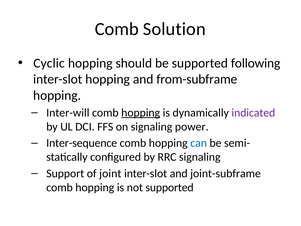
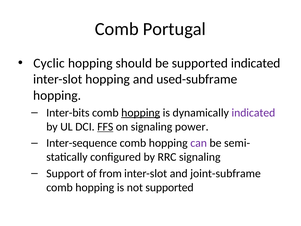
Solution: Solution -> Portugal
supported following: following -> indicated
from-subframe: from-subframe -> used-subframe
Inter-will: Inter-will -> Inter-bits
FFS underline: none -> present
can colour: blue -> purple
joint: joint -> from
